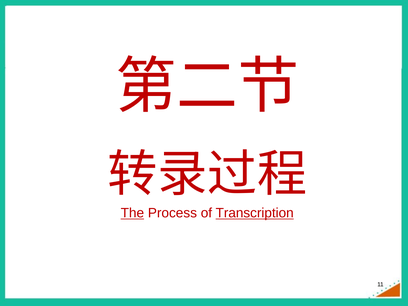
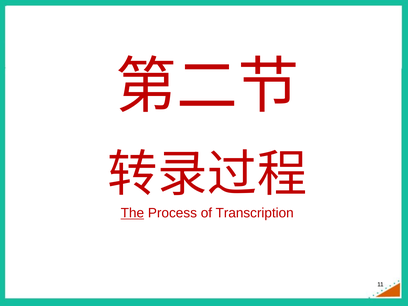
Transcription underline: present -> none
